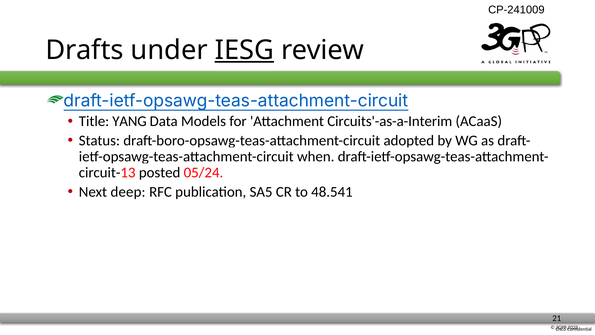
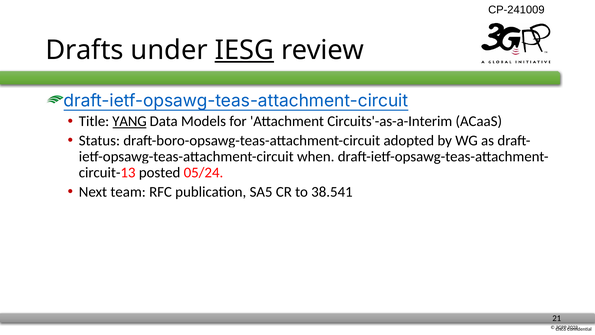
YANG underline: none -> present
deep: deep -> team
48.541: 48.541 -> 38.541
